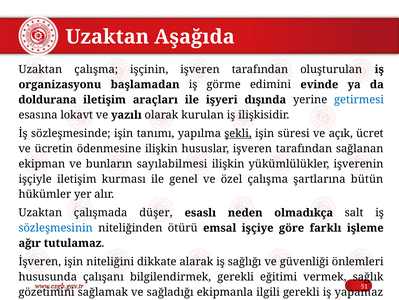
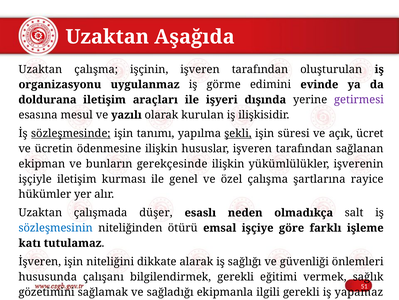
başlamadan: başlamadan -> uygulanmaz
getirmesi colour: blue -> purple
lokavt: lokavt -> mesul
sözleşmesinde underline: none -> present
sayılabilmesi: sayılabilmesi -> gerekçesinde
bütün: bütün -> rayice
ağır: ağır -> katı
